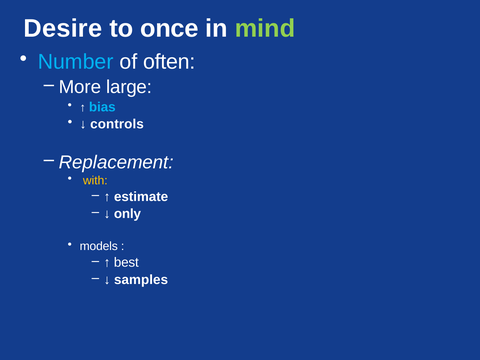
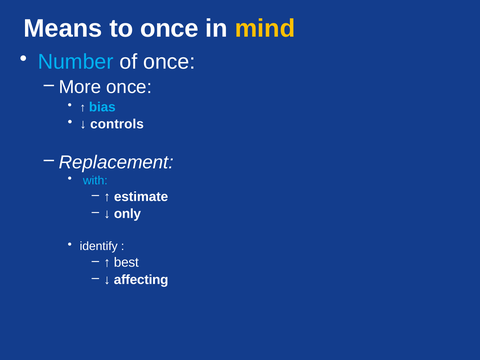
Desire: Desire -> Means
mind colour: light green -> yellow
of often: often -> once
More large: large -> once
with colour: yellow -> light blue
models: models -> identify
samples: samples -> affecting
